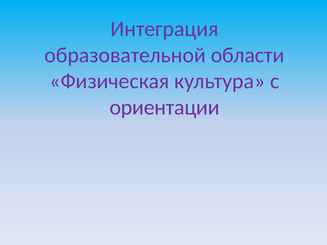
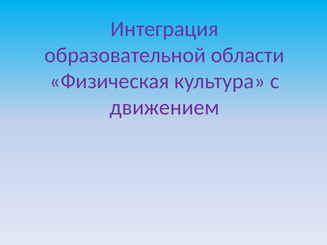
ориентации: ориентации -> движением
